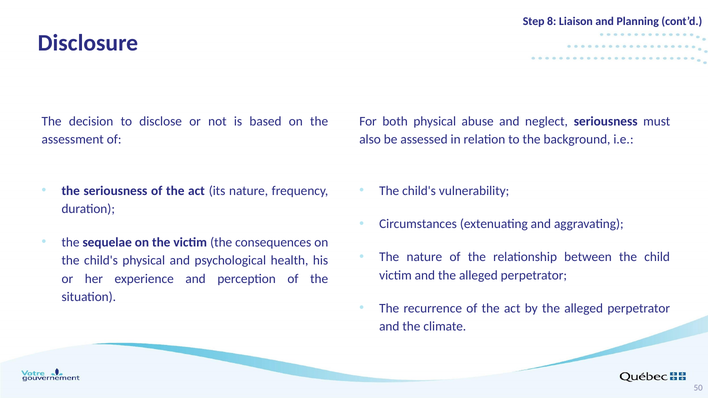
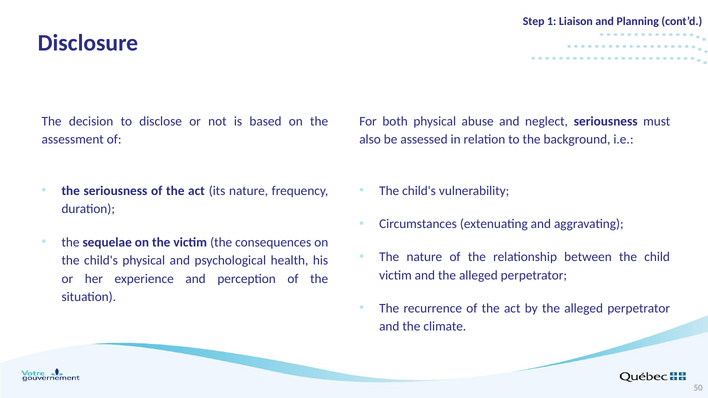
8: 8 -> 1
